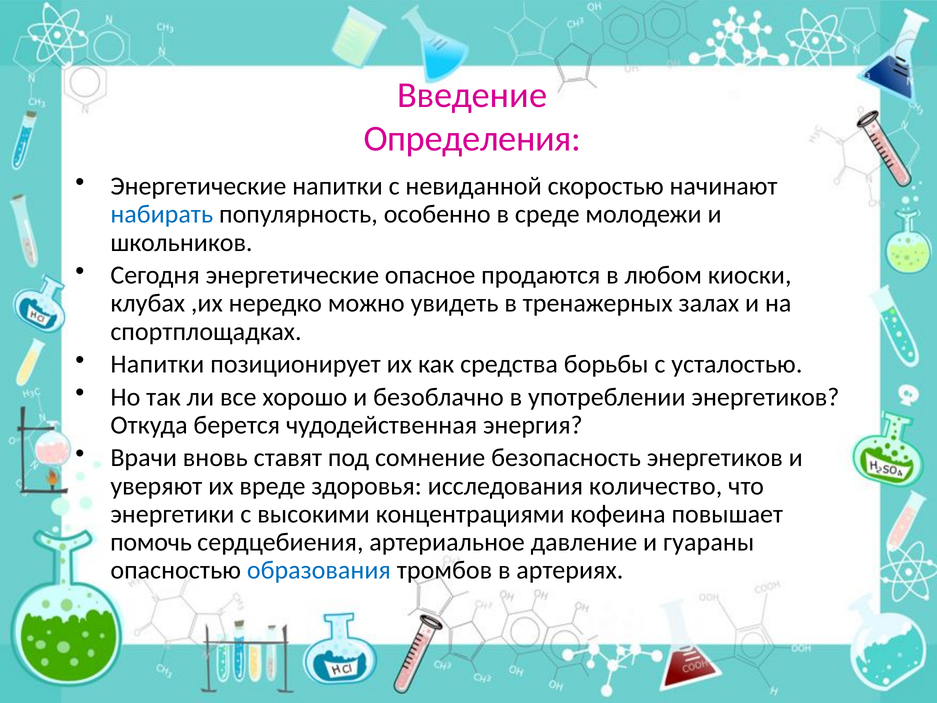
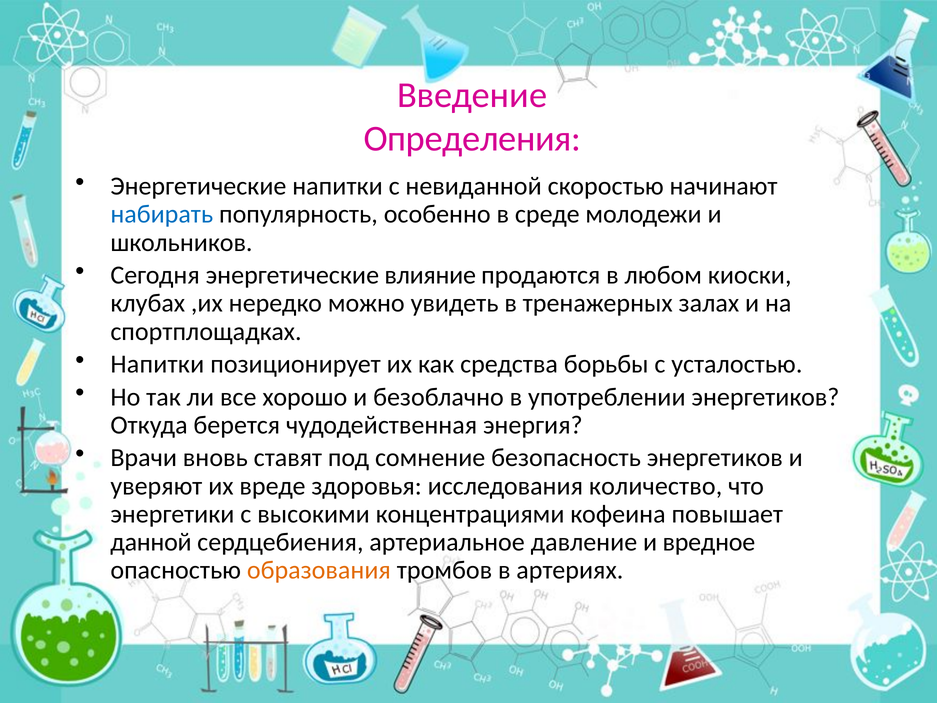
опасное: опасное -> влияние
помочь: помочь -> данной
гуараны: гуараны -> вредное
образования colour: blue -> orange
